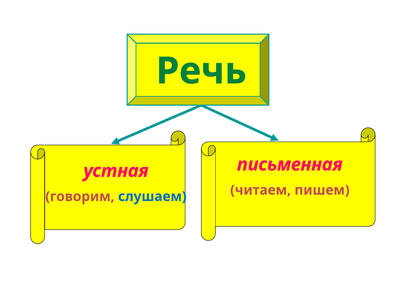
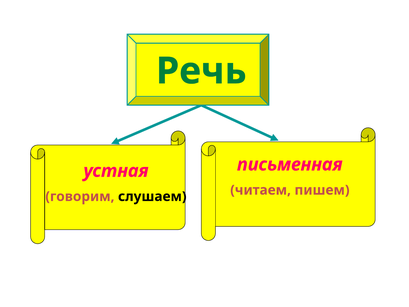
слушаем colour: blue -> black
